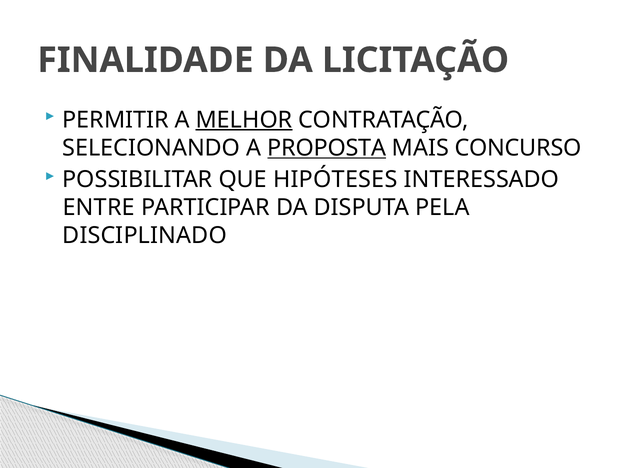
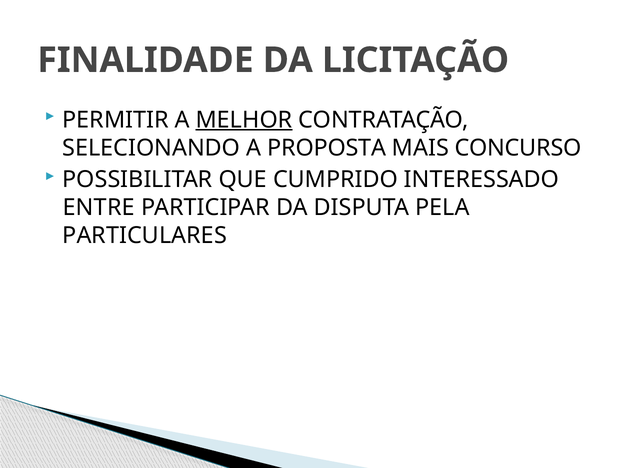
PROPOSTA underline: present -> none
HIPÓTESES: HIPÓTESES -> CUMPRIDO
DISCIPLINADO: DISCIPLINADO -> PARTICULARES
